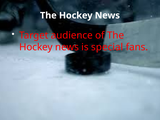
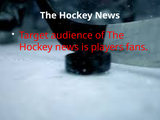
special: special -> players
